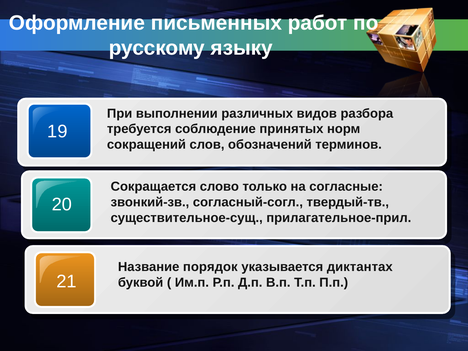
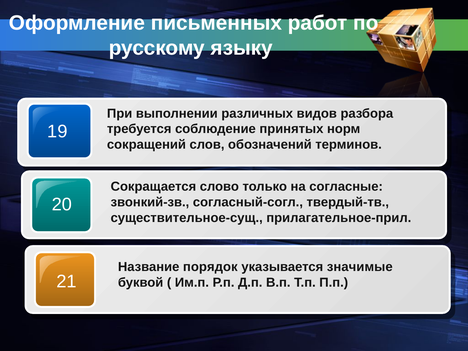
диктантах: диктантах -> значимые
